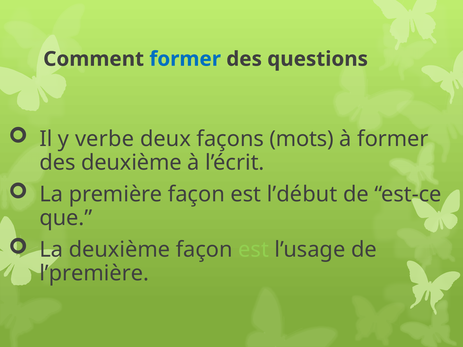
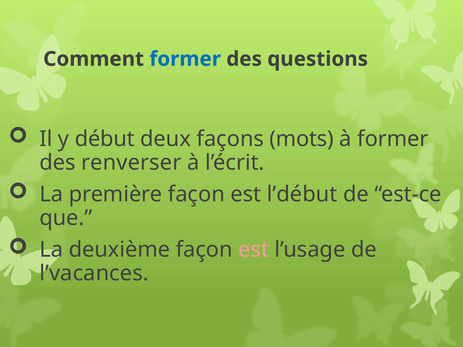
verbe: verbe -> début
des deuxième: deuxième -> renverser
est at (254, 250) colour: light green -> pink
l’première: l’première -> l’vacances
